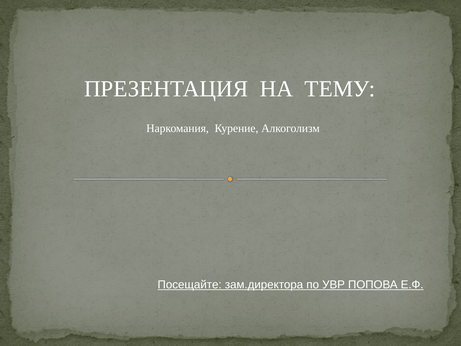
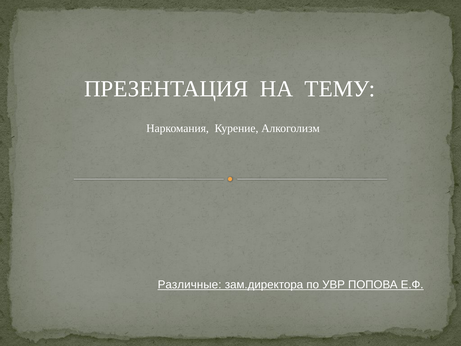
Посещайте: Посещайте -> Различные
